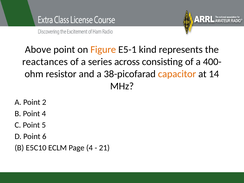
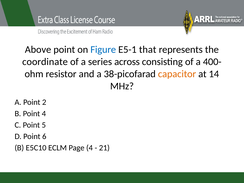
Figure colour: orange -> blue
kind: kind -> that
reactances: reactances -> coordinate
